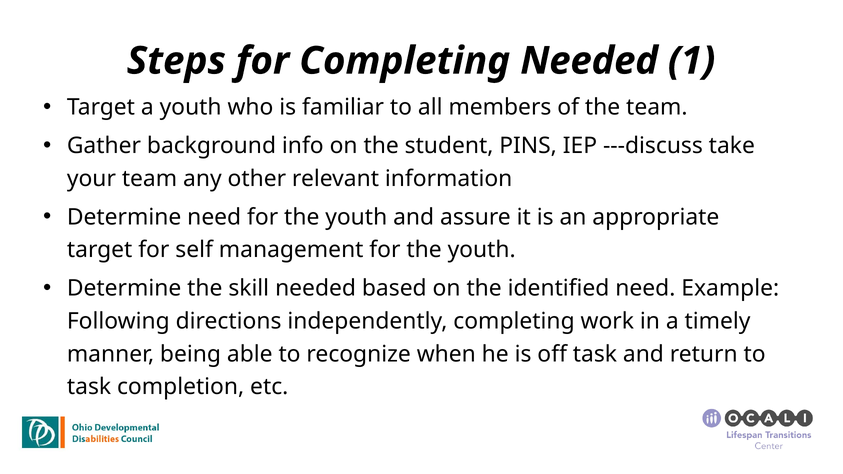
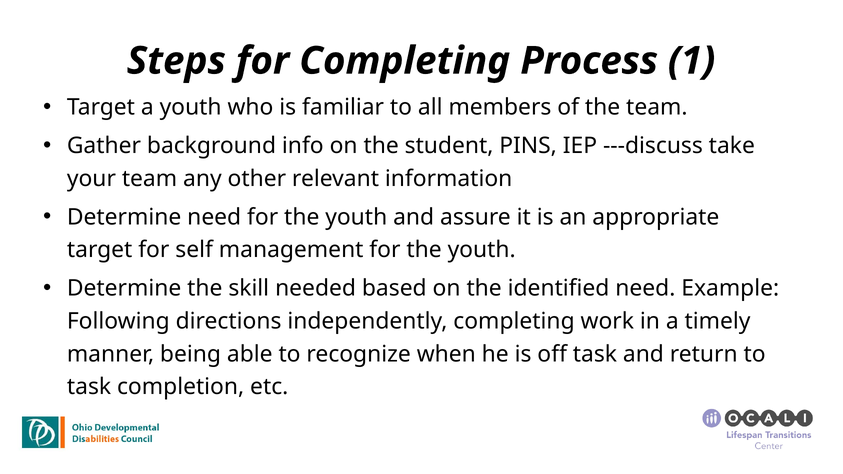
Completing Needed: Needed -> Process
